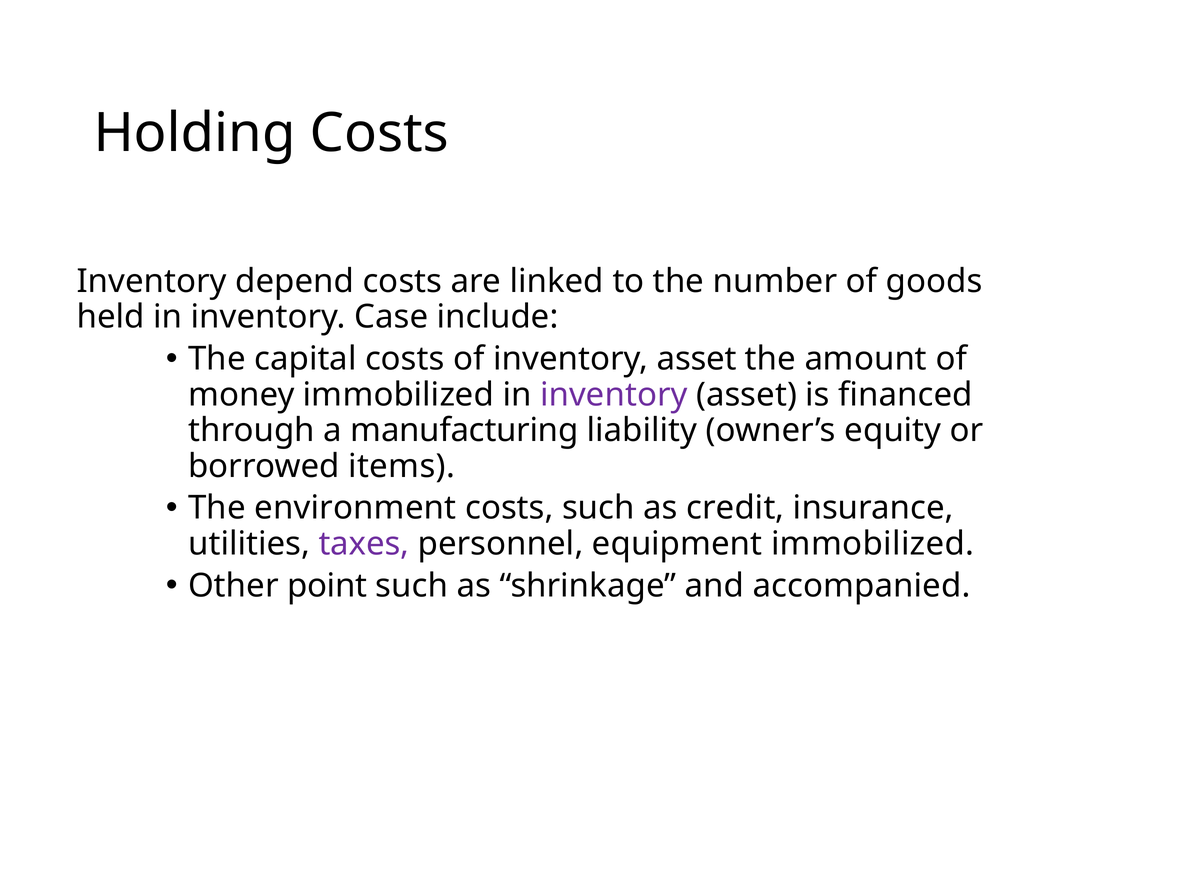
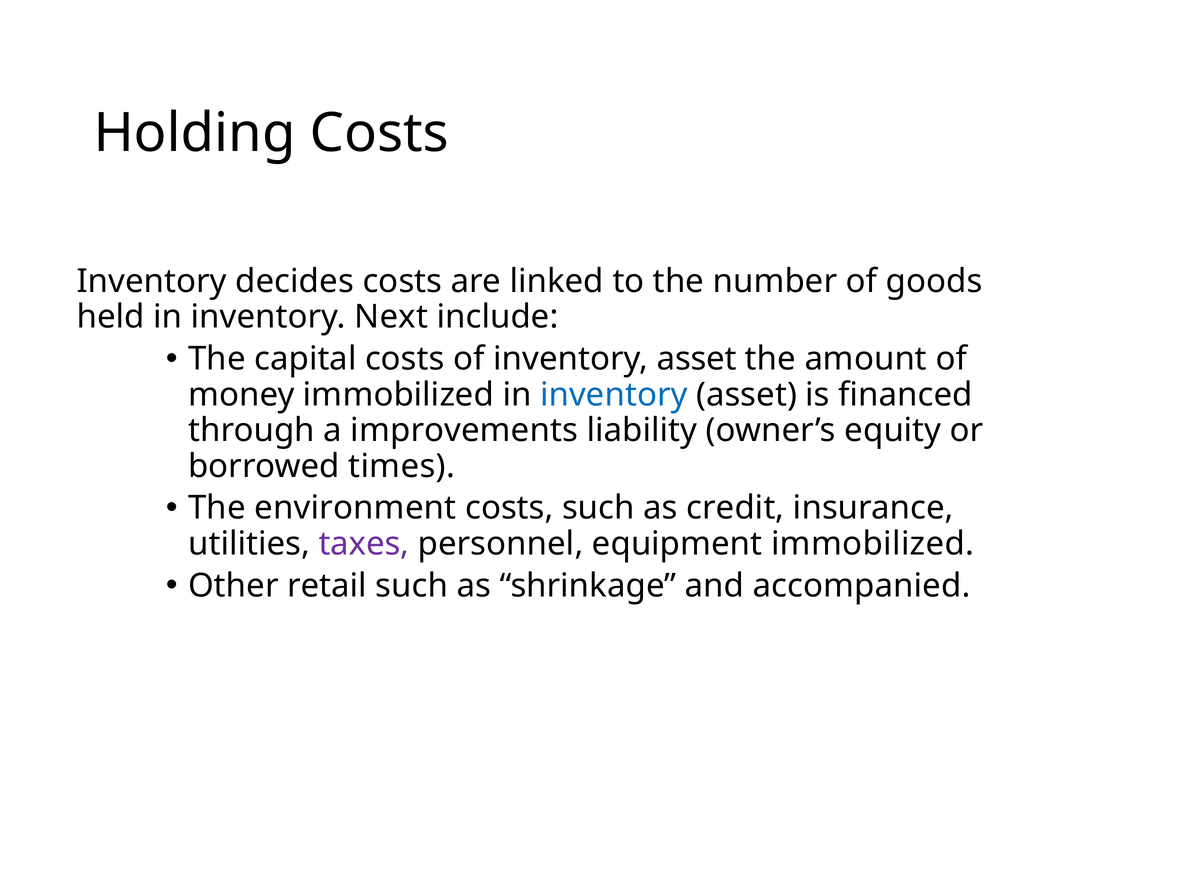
depend: depend -> decides
Case: Case -> Next
inventory at (614, 395) colour: purple -> blue
manufacturing: manufacturing -> improvements
items: items -> times
point: point -> retail
